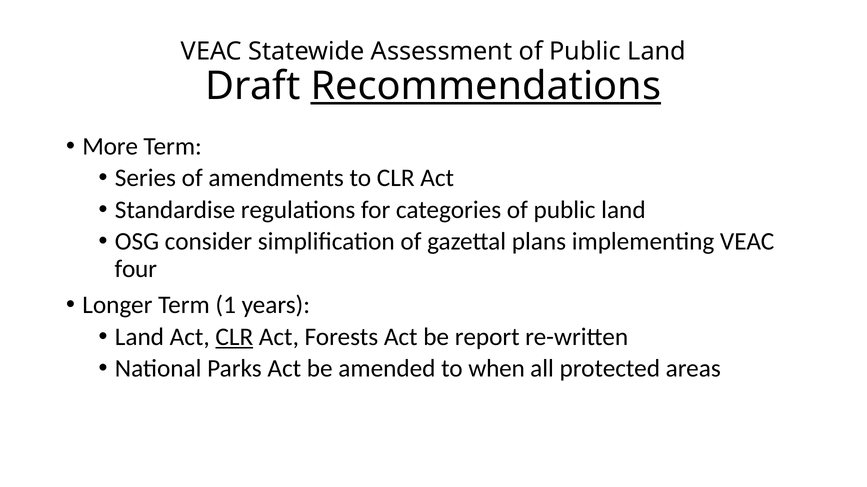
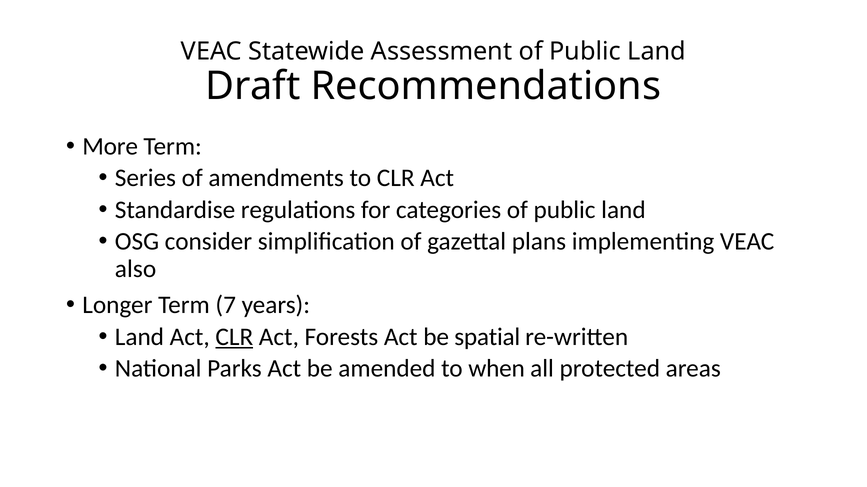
Recommendations underline: present -> none
four: four -> also
1: 1 -> 7
report: report -> spatial
